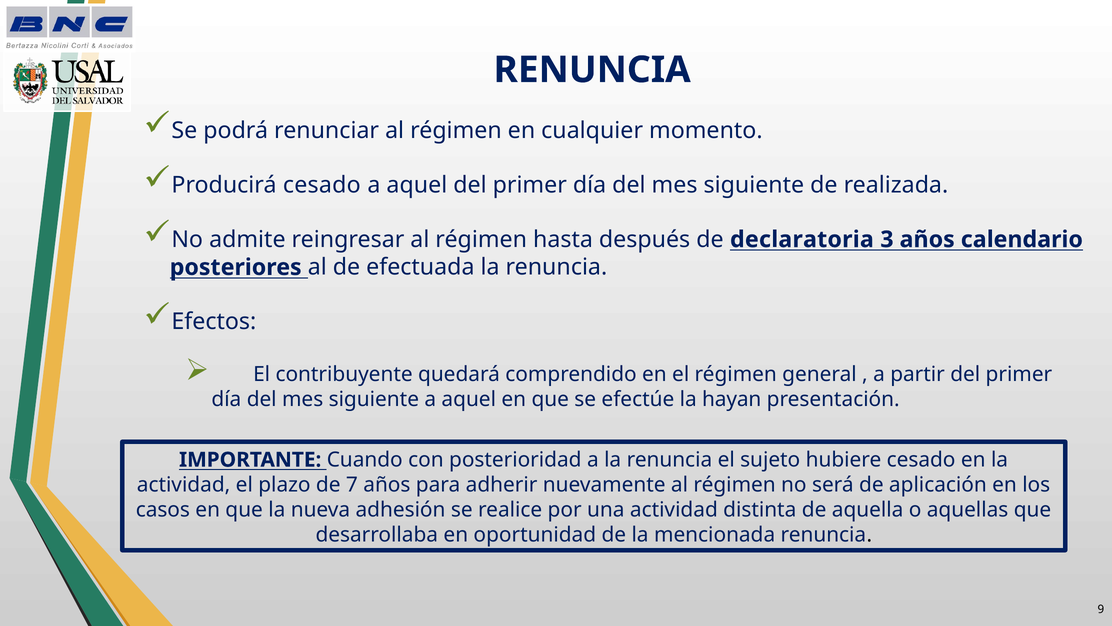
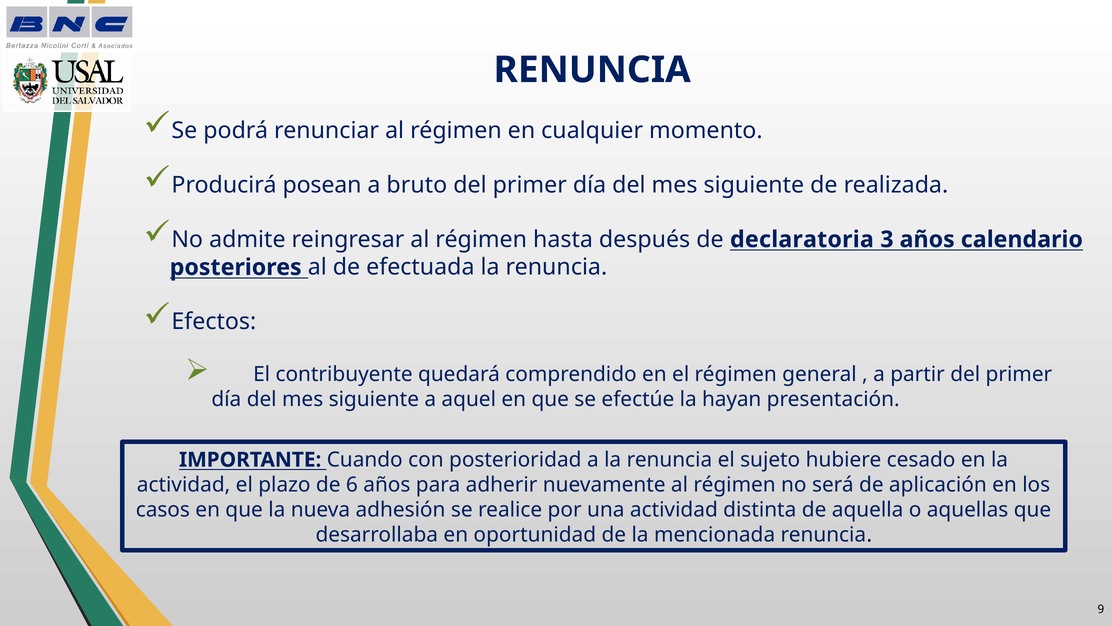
Producirá cesado: cesado -> posean
aquel at (417, 185): aquel -> bruto
7: 7 -> 6
